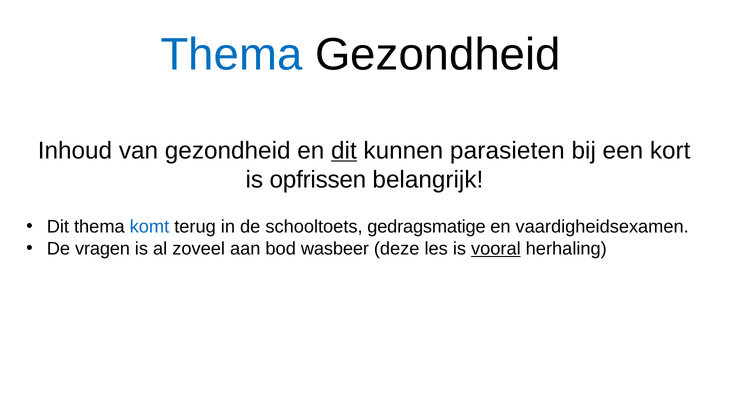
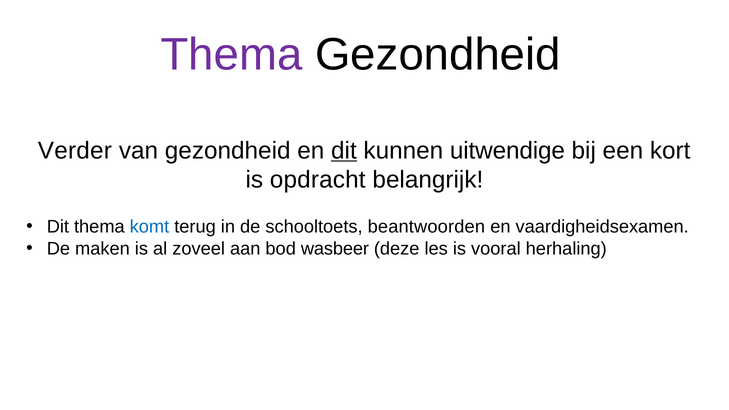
Thema at (232, 55) colour: blue -> purple
Inhoud: Inhoud -> Verder
parasieten: parasieten -> uitwendige
opfrissen: opfrissen -> opdracht
gedragsmatige: gedragsmatige -> beantwoorden
vragen: vragen -> maken
vooral underline: present -> none
